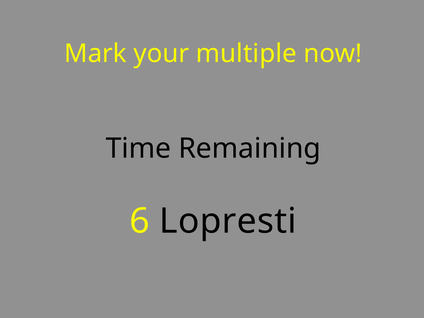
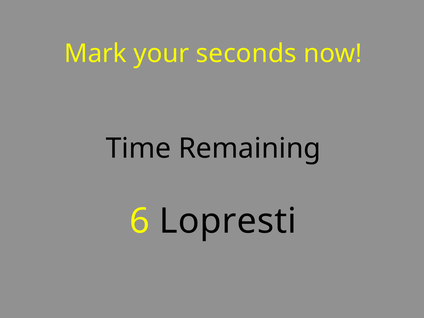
multiple: multiple -> seconds
